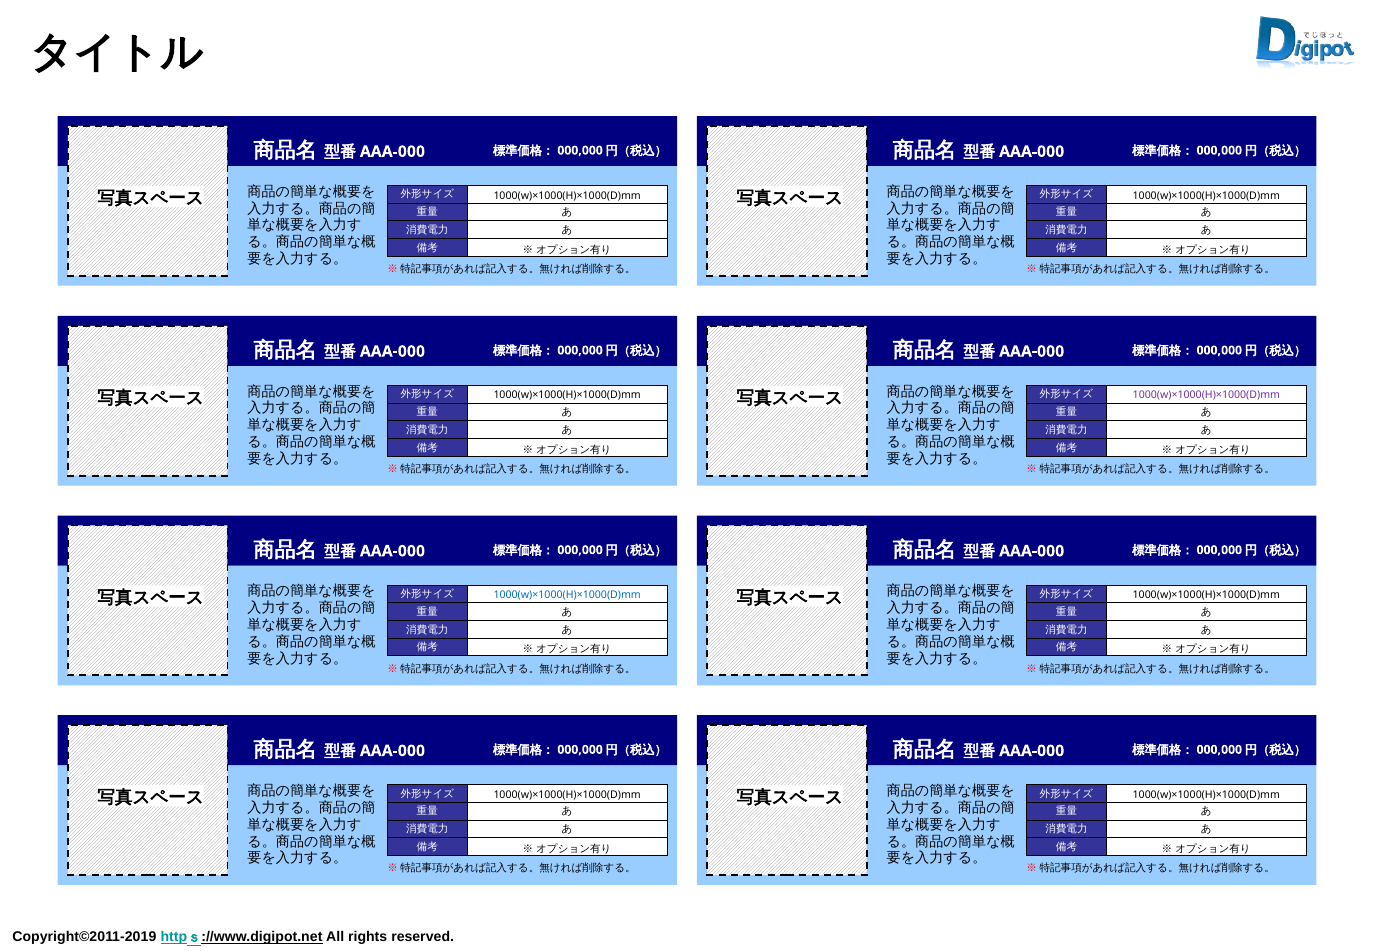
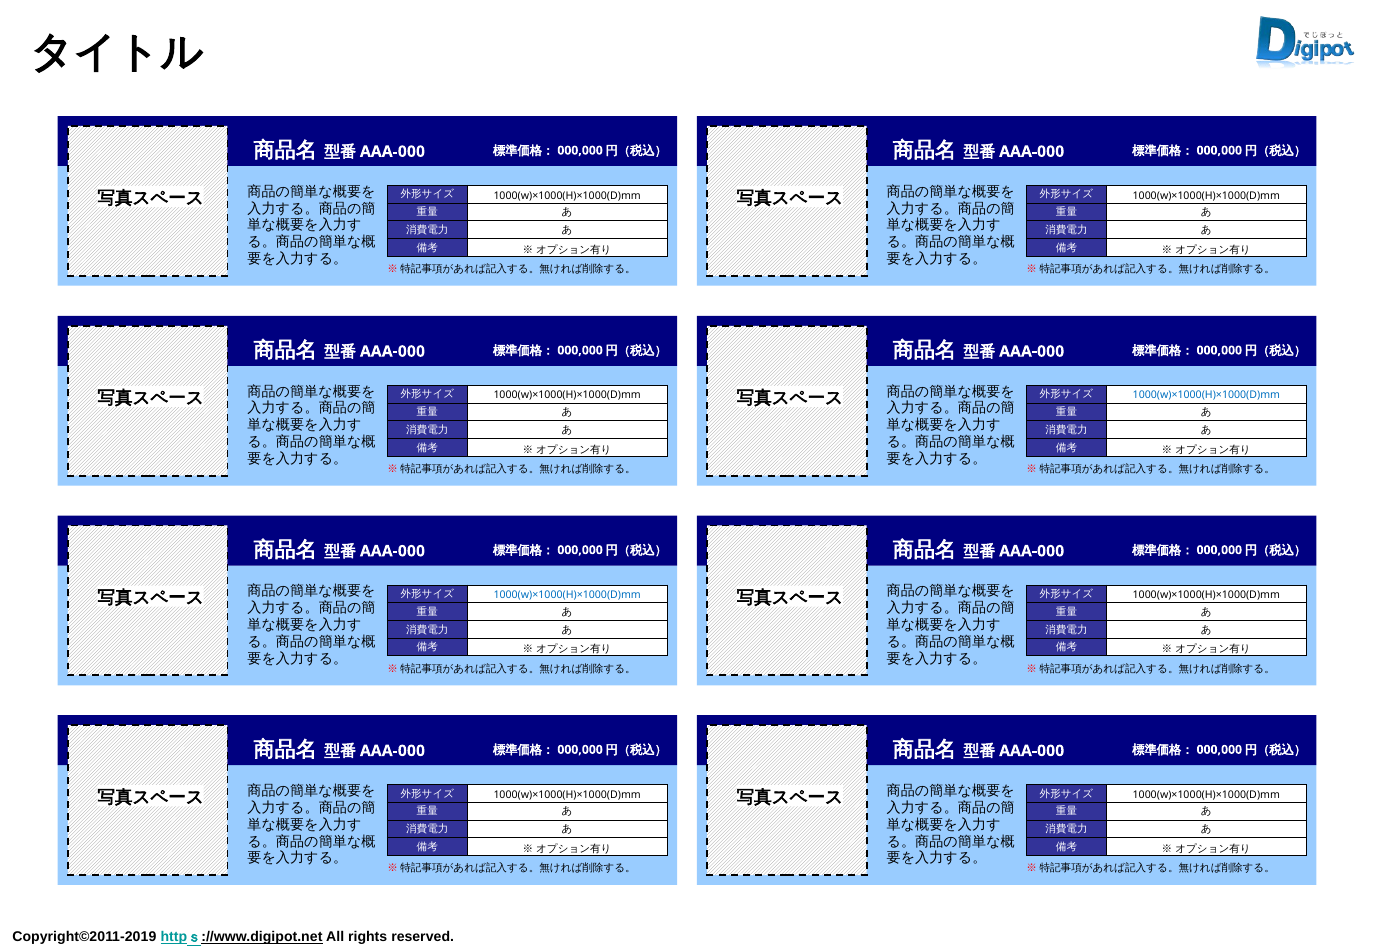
1000(w)×1000(H)×1000(D)mm at (1206, 396) colour: purple -> blue
